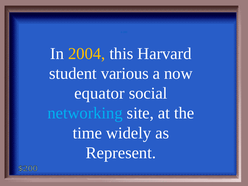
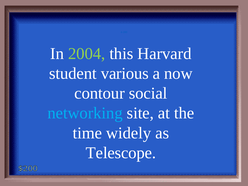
2004 colour: yellow -> light green
equator: equator -> contour
Represent: Represent -> Telescope
